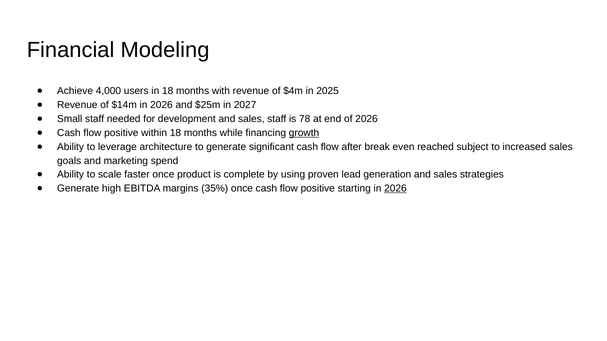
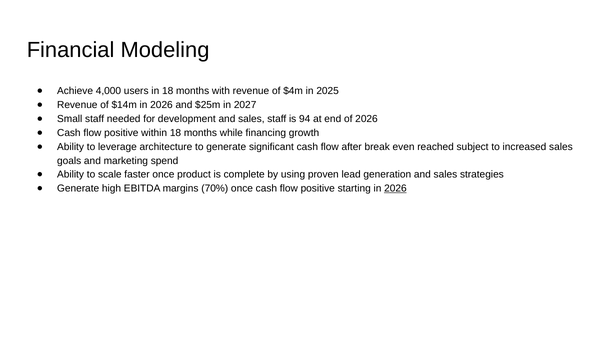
78: 78 -> 94
growth underline: present -> none
35%: 35% -> 70%
